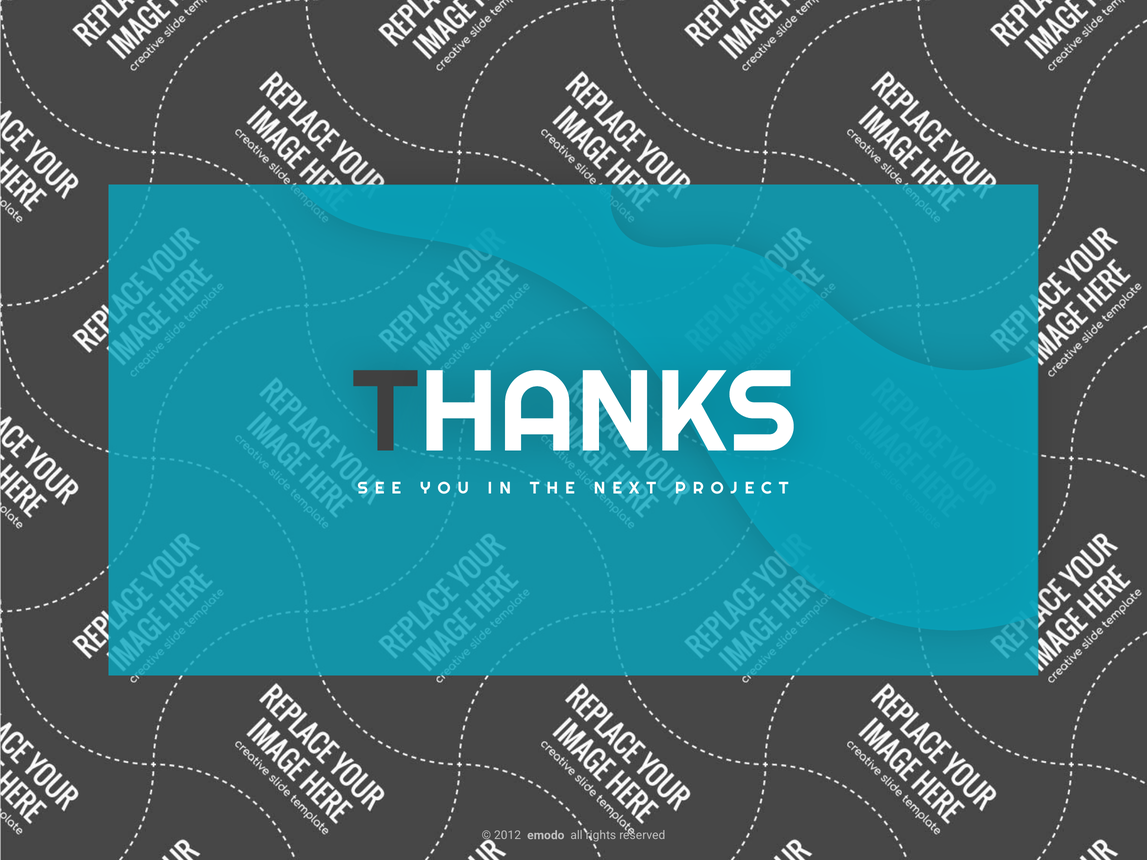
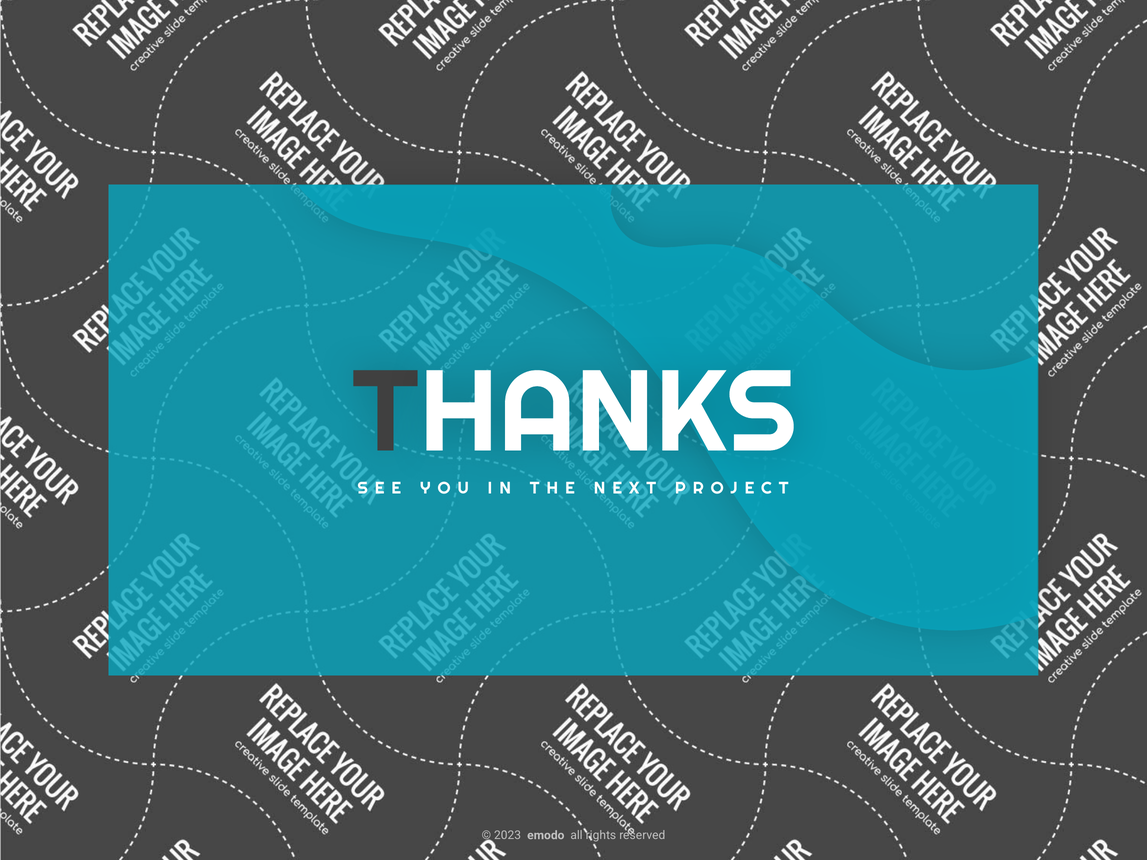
2012: 2012 -> 2023
